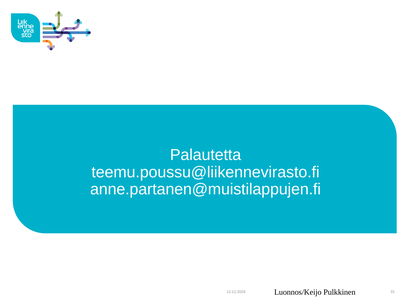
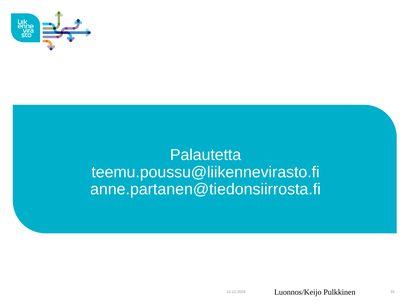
anne.partanen@muistilappujen.fi: anne.partanen@muistilappujen.fi -> anne.partanen@tiedonsiirrosta.fi
